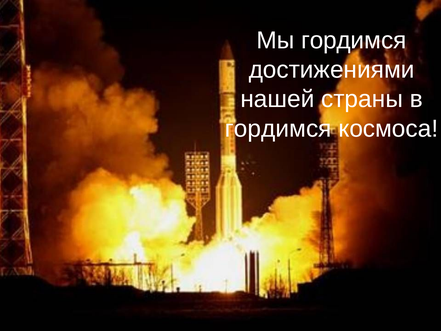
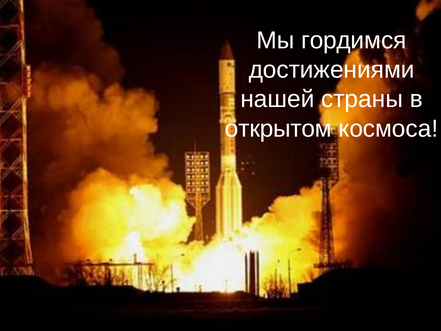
гордимся at (278, 128): гордимся -> открытом
